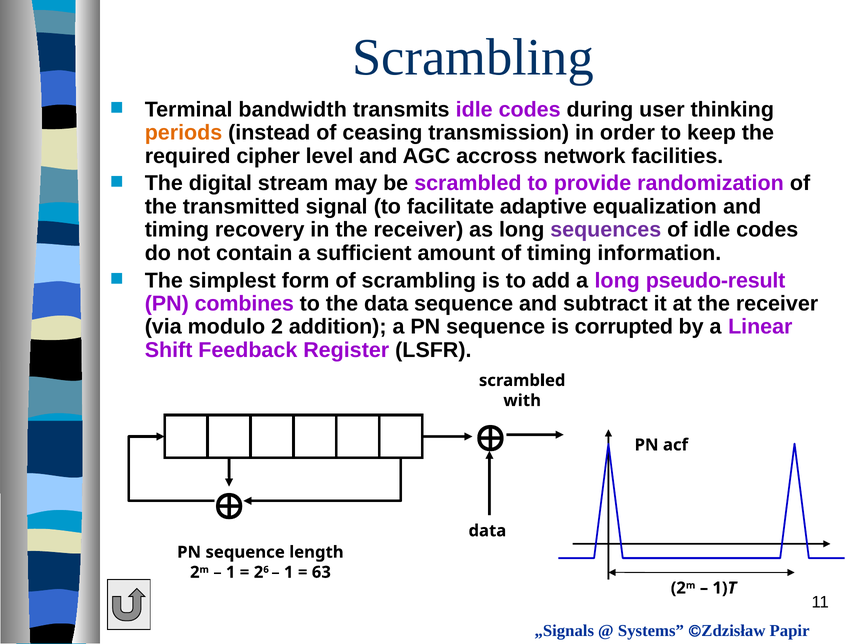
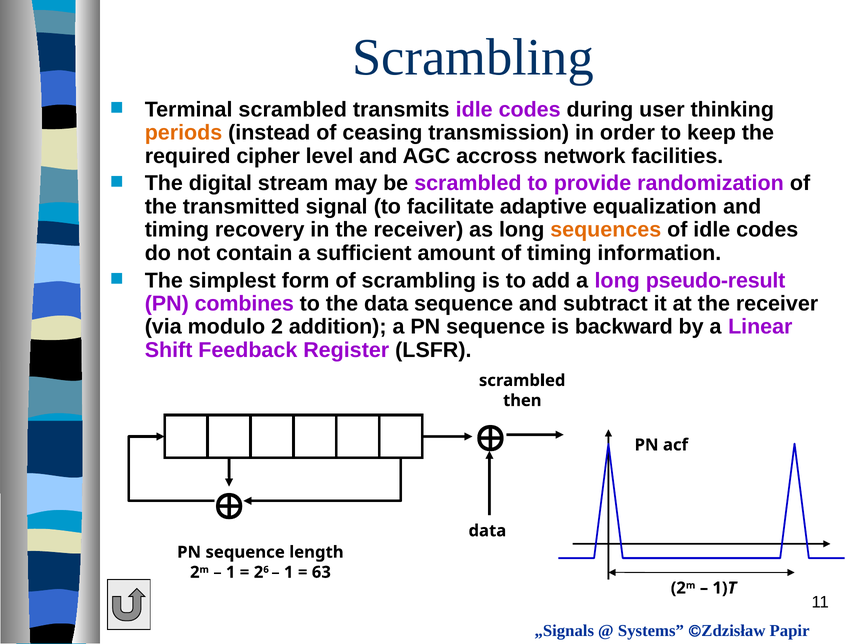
Terminal bandwidth: bandwidth -> scrambled
sequences colour: purple -> orange
corrupted: corrupted -> backward
with: with -> then
